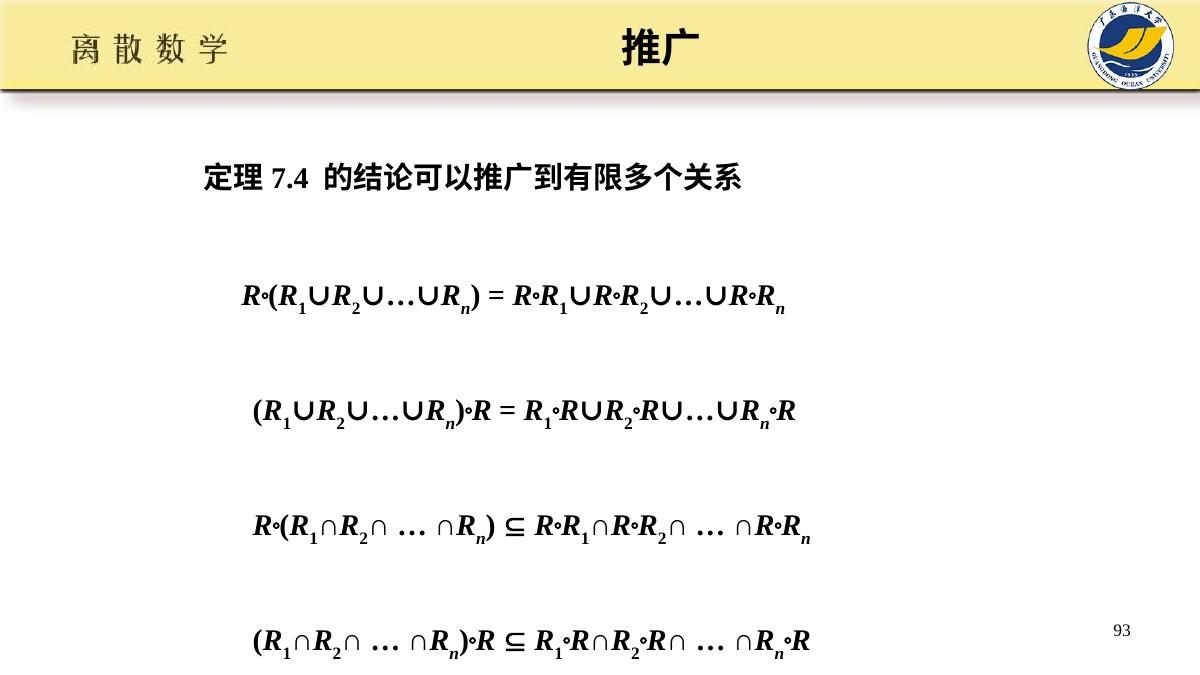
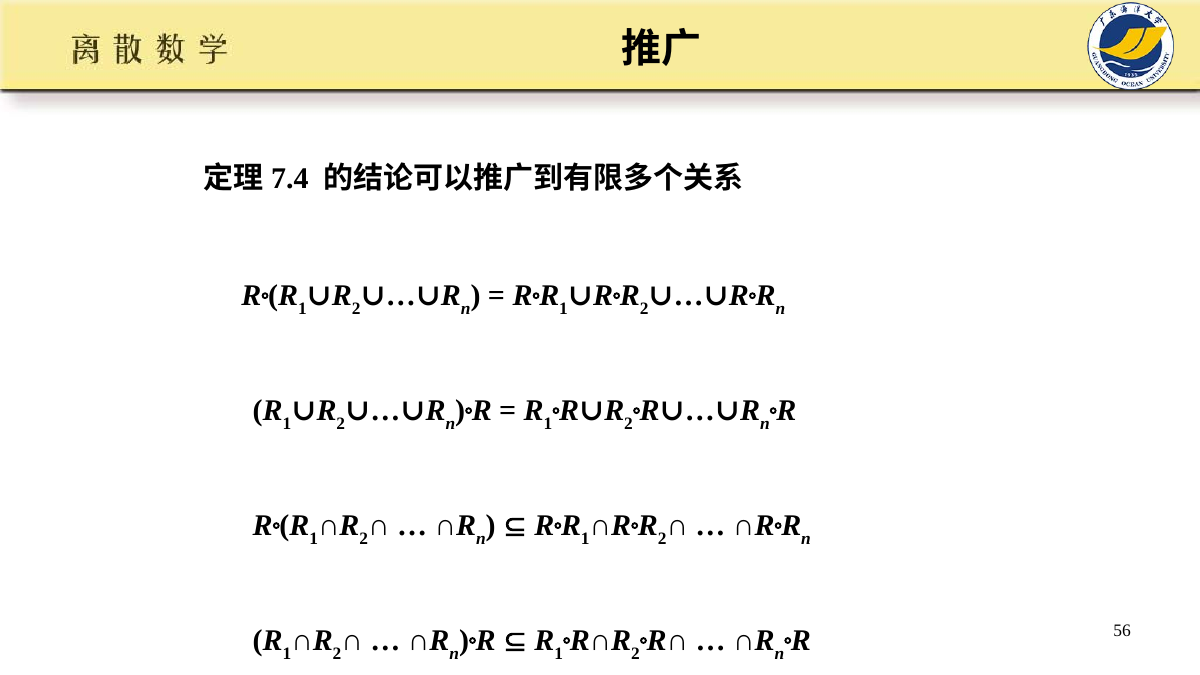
93: 93 -> 56
